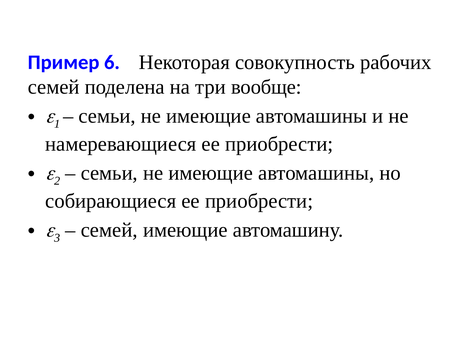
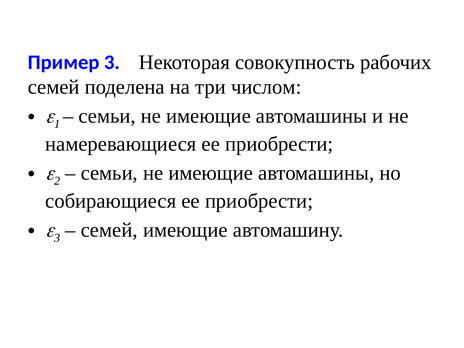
Пример 6: 6 -> 3
вообще: вообще -> числом
